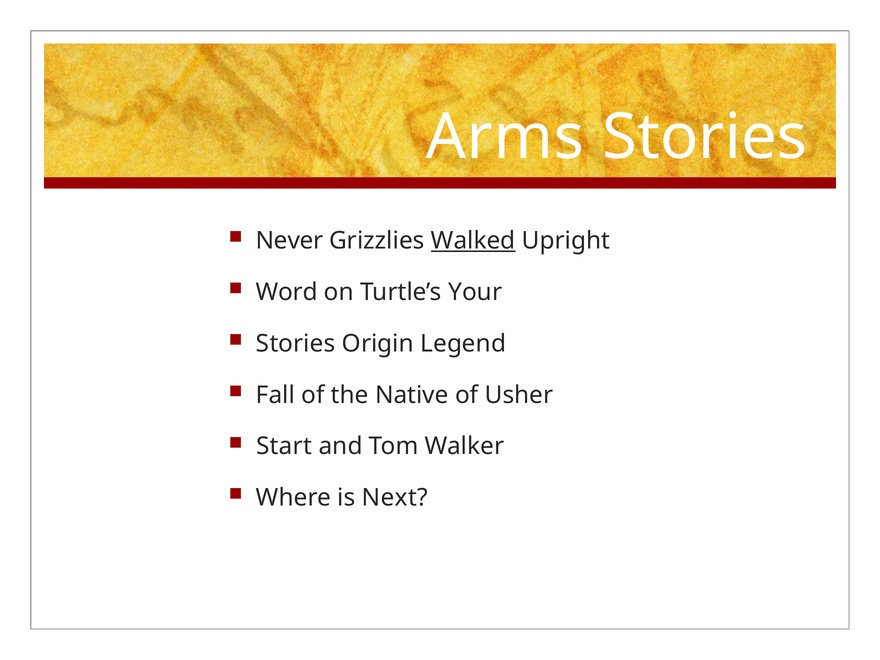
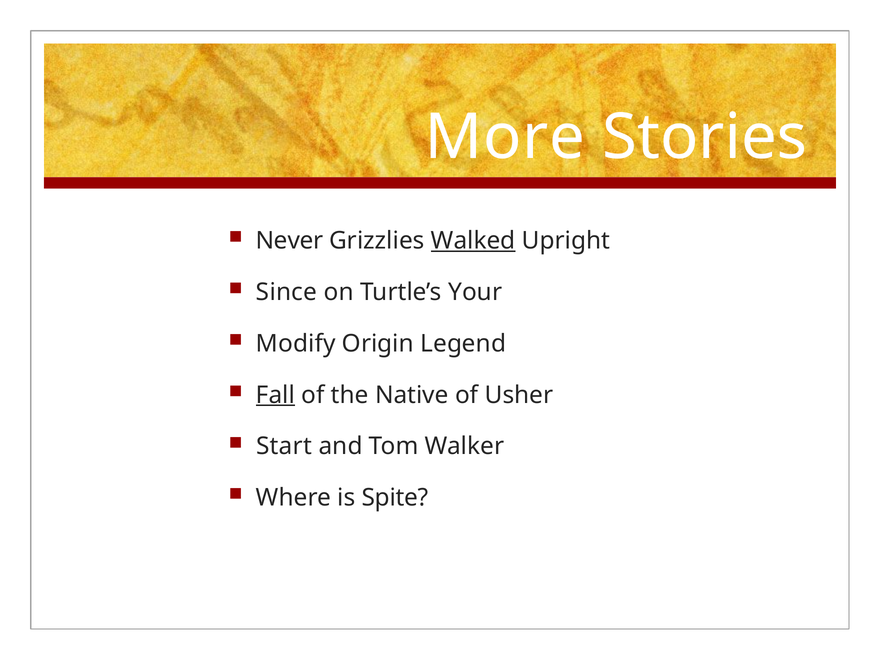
Arms: Arms -> More
Word: Word -> Since
Stories at (296, 344): Stories -> Modify
Fall underline: none -> present
Next: Next -> Spite
